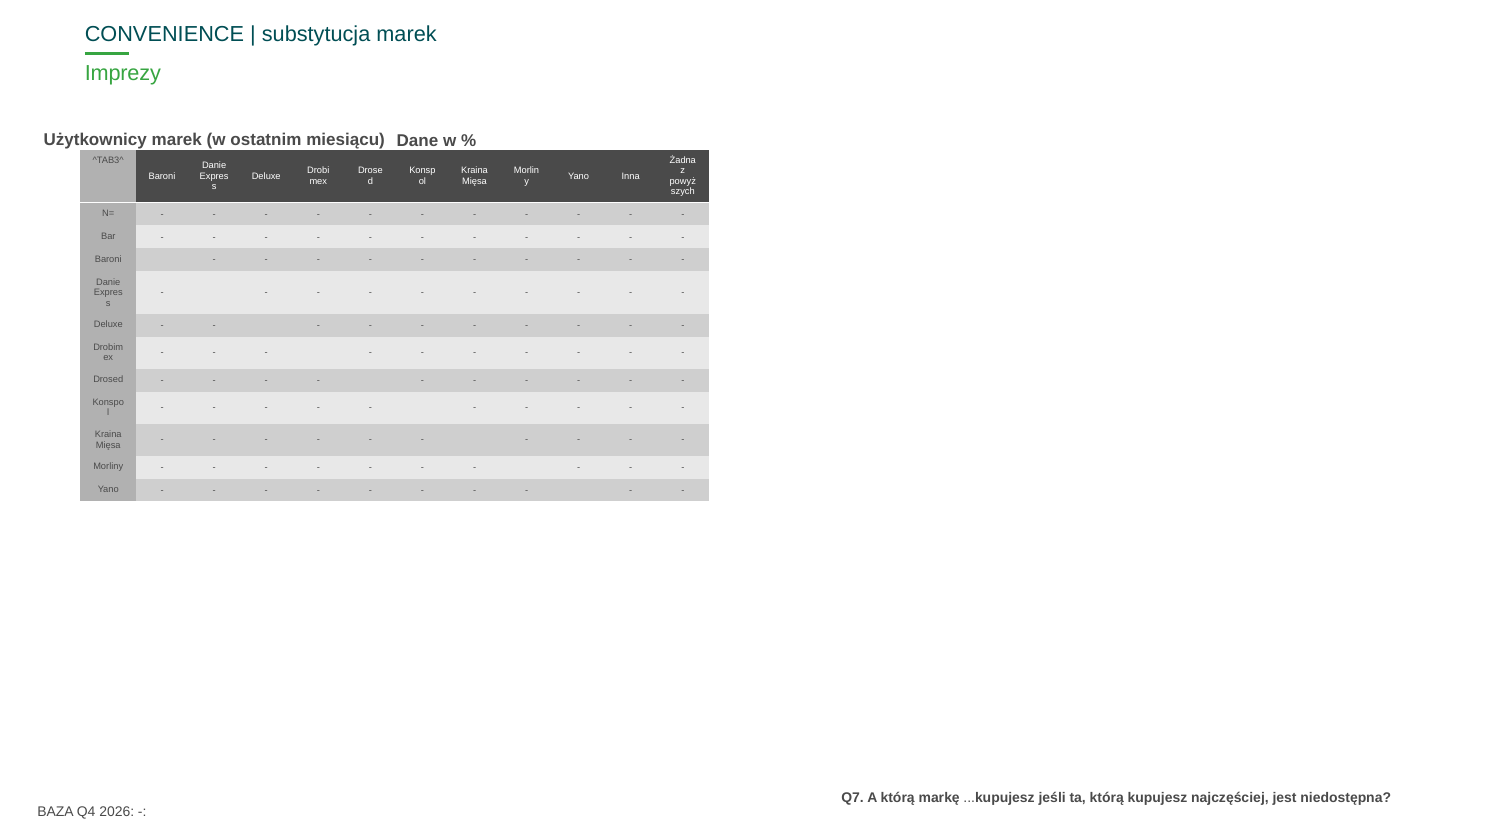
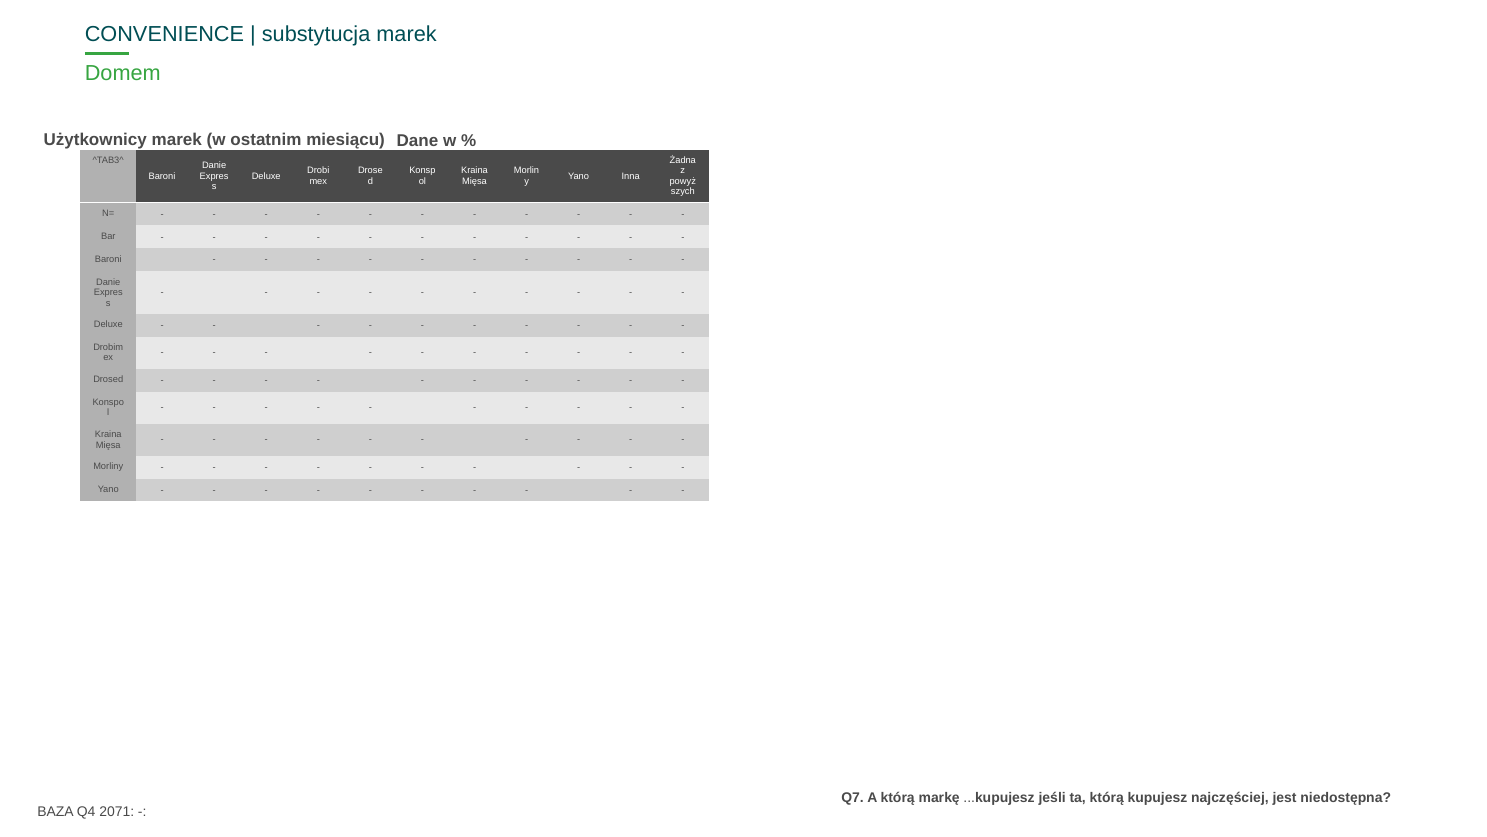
Imprezy: Imprezy -> Domem
2026: 2026 -> 2071
